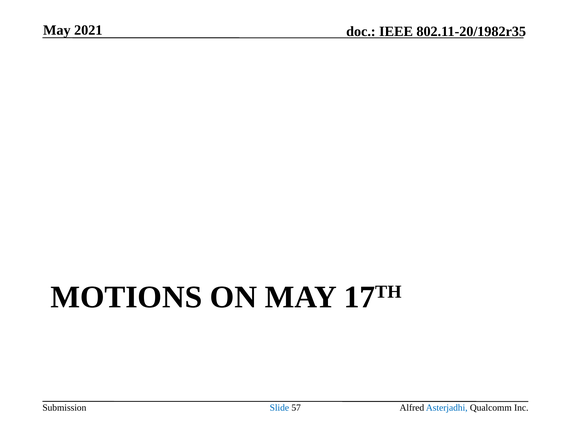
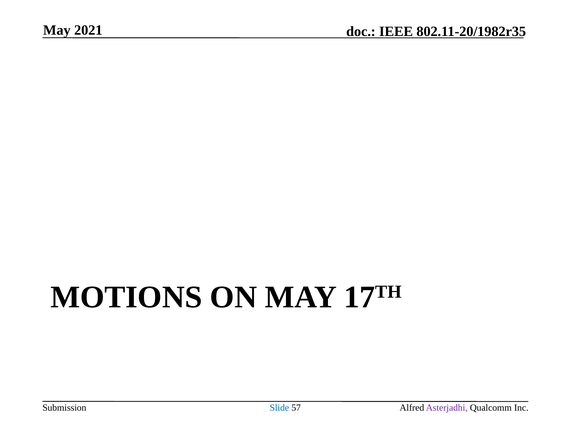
Asterjadhi colour: blue -> purple
